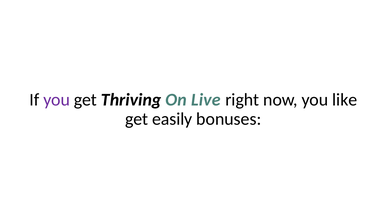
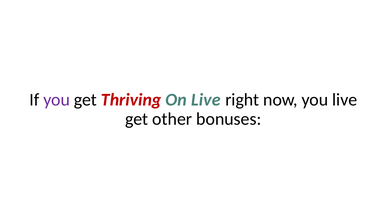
Thriving colour: black -> red
you like: like -> live
easily: easily -> other
